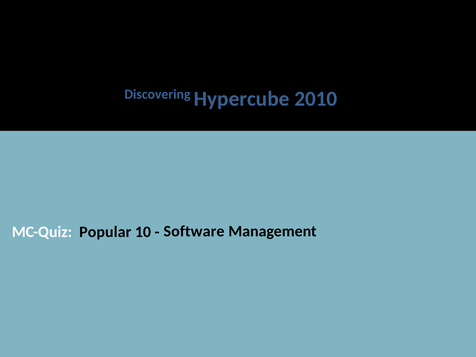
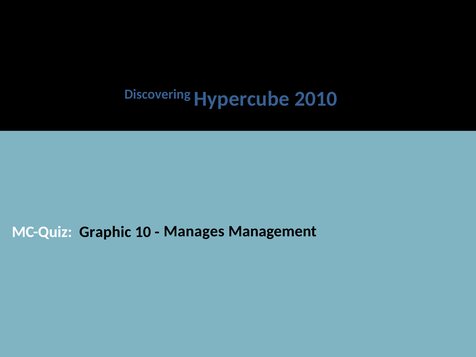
Popular: Popular -> Graphic
Software: Software -> Manages
